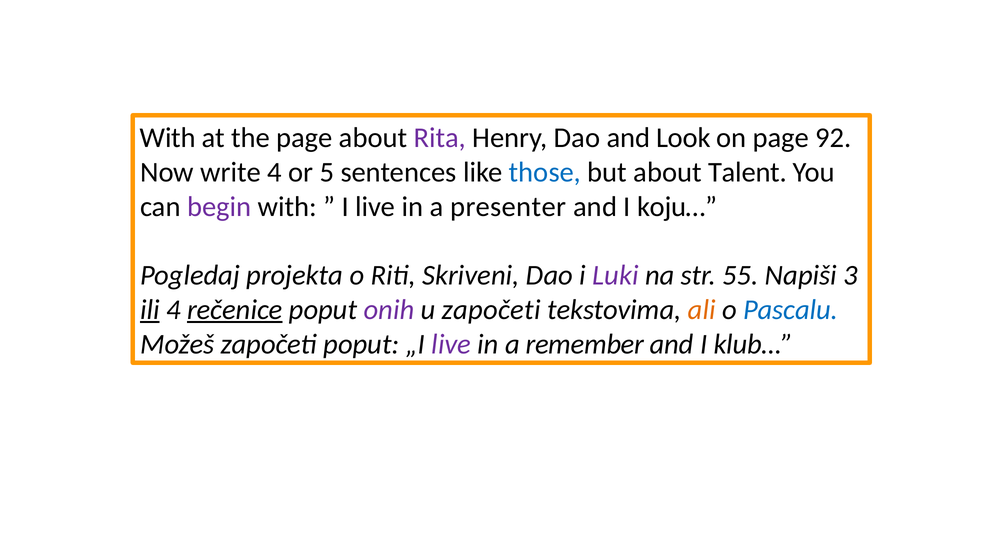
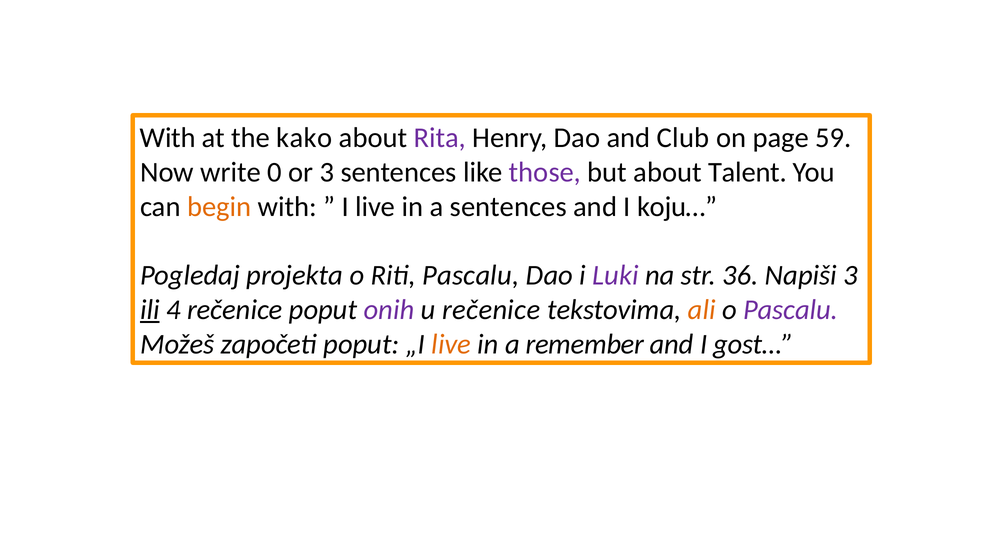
the page: page -> kako
Look: Look -> Club
92: 92 -> 59
write 4: 4 -> 0
or 5: 5 -> 3
those colour: blue -> purple
begin colour: purple -> orange
a presenter: presenter -> sentences
Riti Skriveni: Skriveni -> Pascalu
55: 55 -> 36
rečenice at (235, 310) underline: present -> none
u započeti: započeti -> rečenice
Pascalu at (791, 310) colour: blue -> purple
live at (451, 344) colour: purple -> orange
klub…: klub… -> gost…
